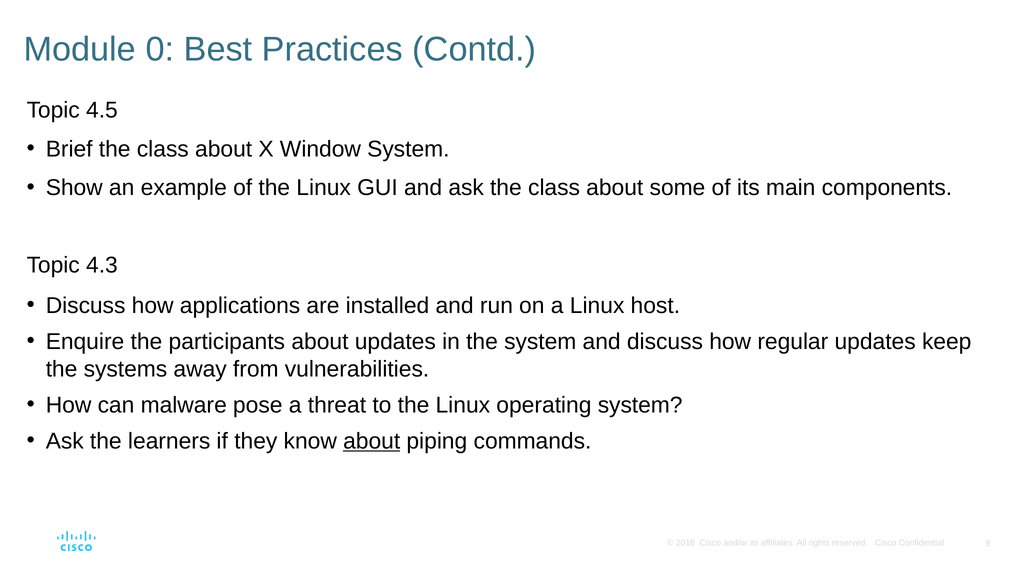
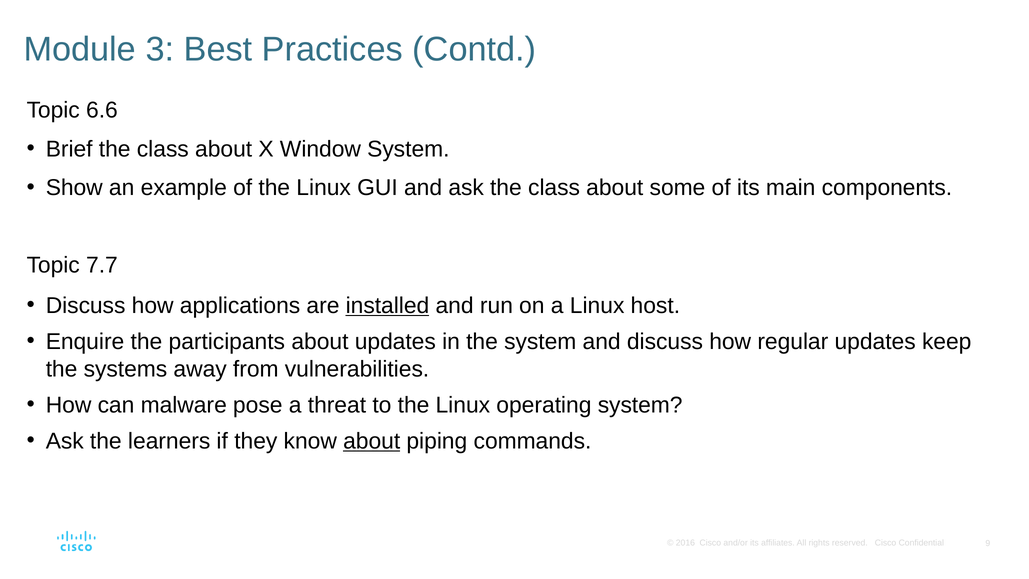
0: 0 -> 3
4.5: 4.5 -> 6.6
4.3: 4.3 -> 7.7
installed underline: none -> present
